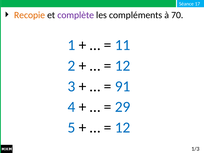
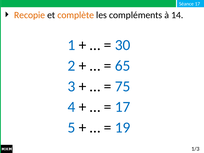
complète colour: purple -> orange
70: 70 -> 14
11: 11 -> 30
12 at (123, 66): 12 -> 65
91: 91 -> 75
29 at (123, 107): 29 -> 17
12 at (123, 128): 12 -> 19
